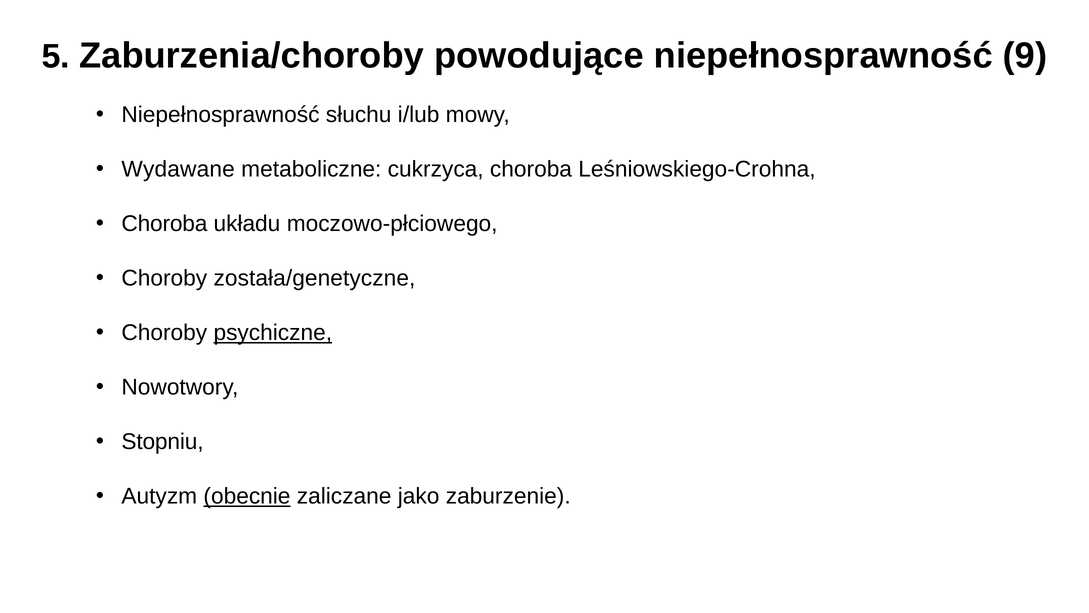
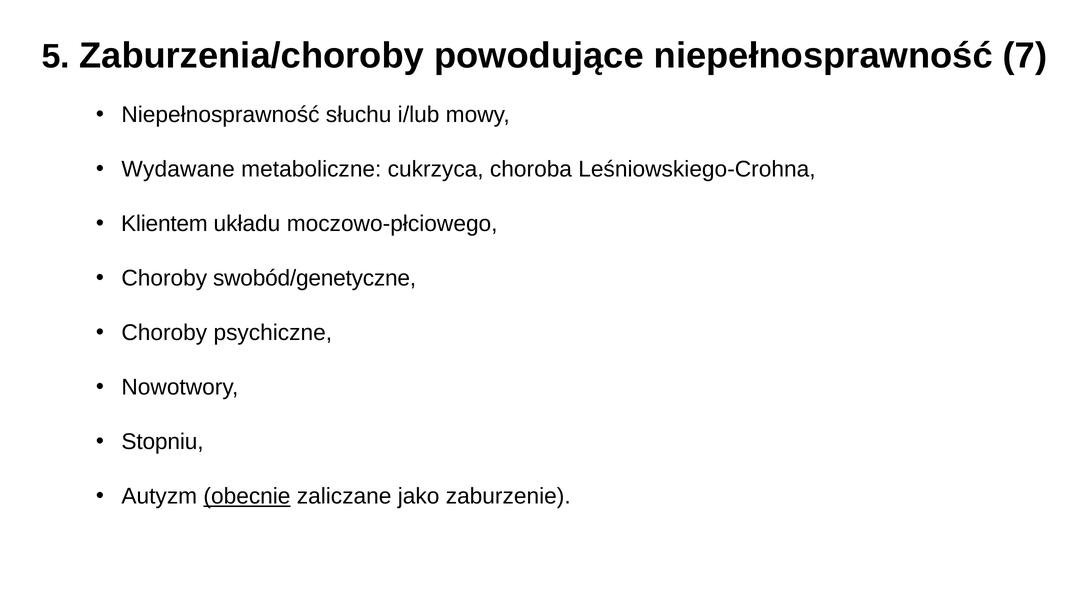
9: 9 -> 7
Choroba at (164, 224): Choroba -> Klientem
została/genetyczne: została/genetyczne -> swobód/genetyczne
psychiczne underline: present -> none
